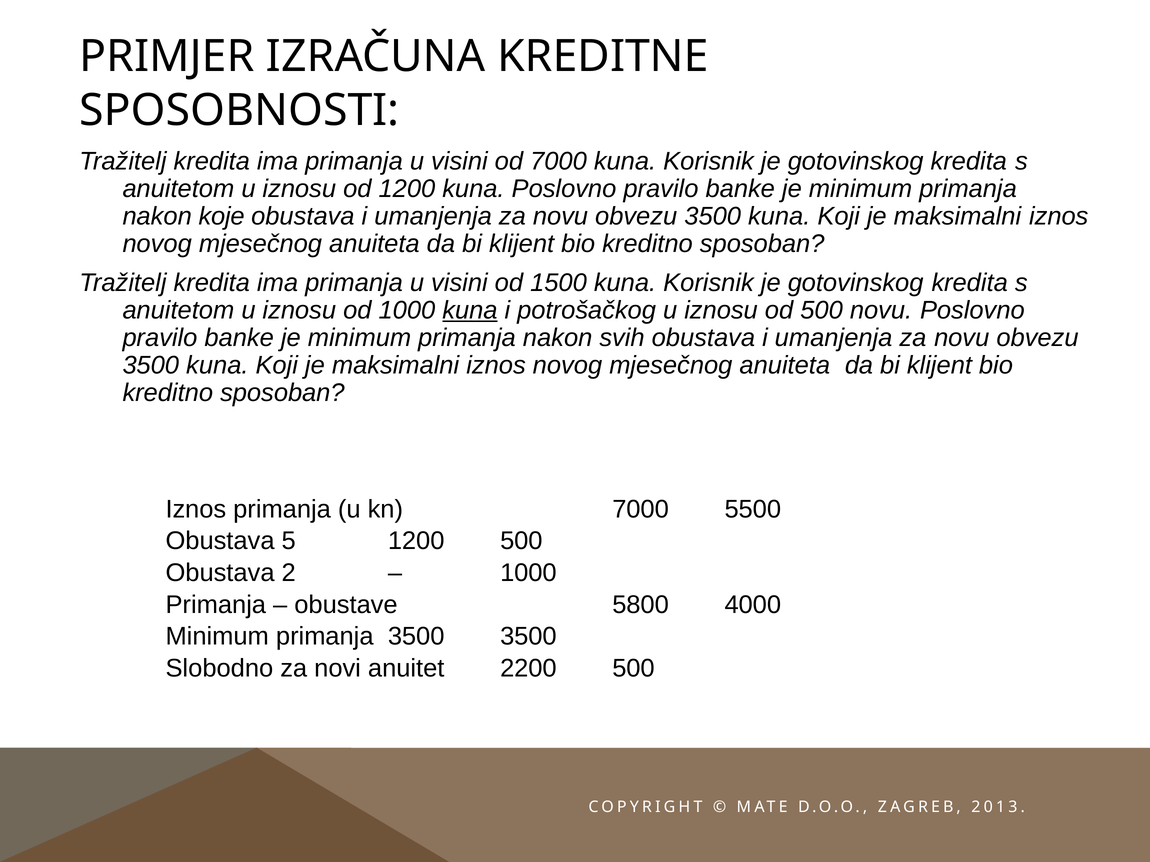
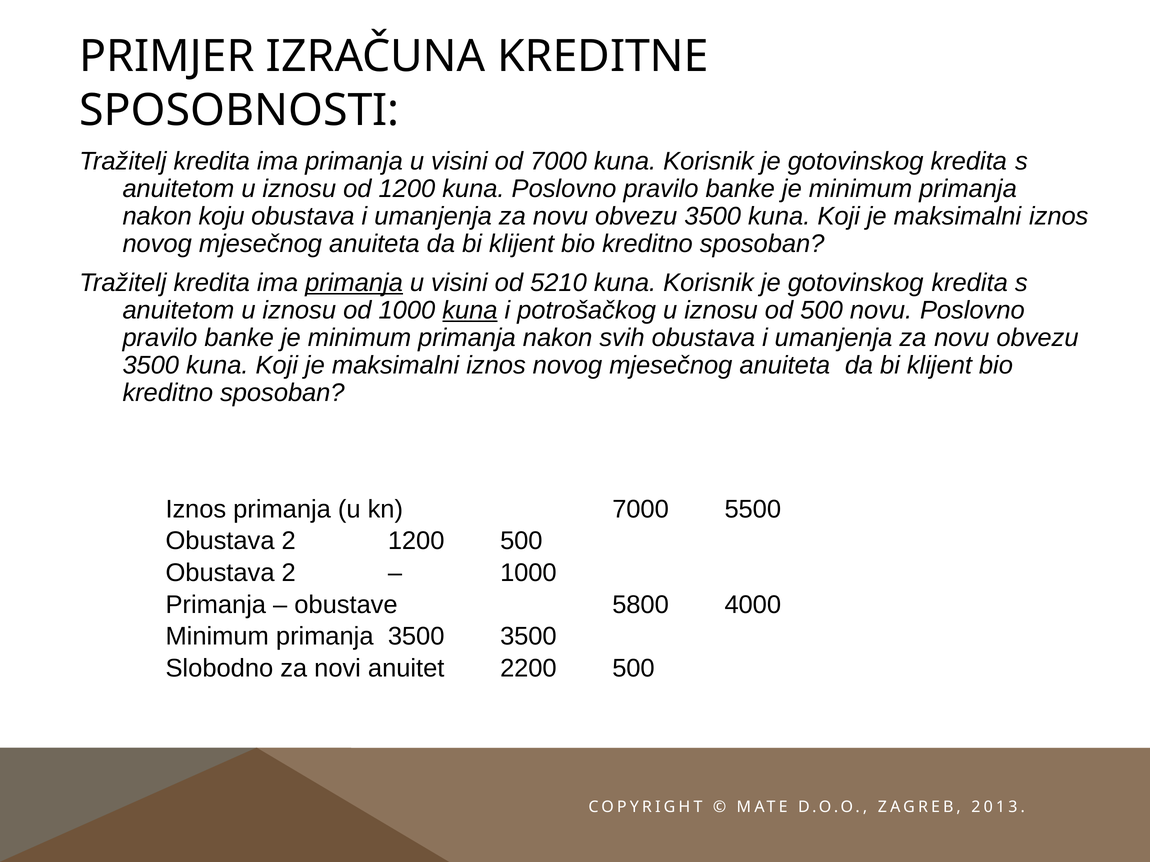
koje: koje -> koju
primanja at (354, 283) underline: none -> present
1500: 1500 -> 5210
5 at (289, 541): 5 -> 2
